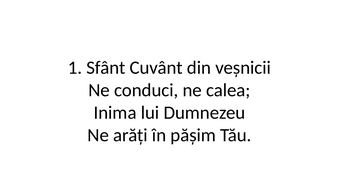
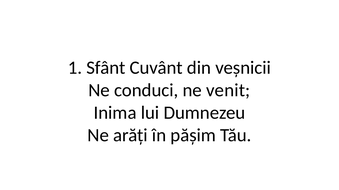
calea: calea -> venit
